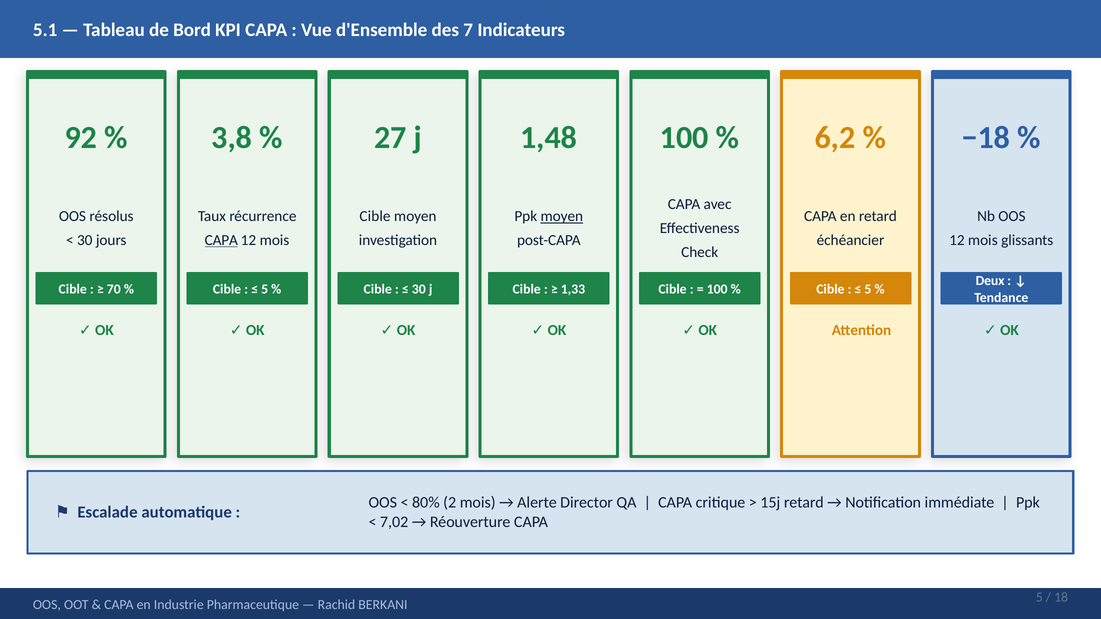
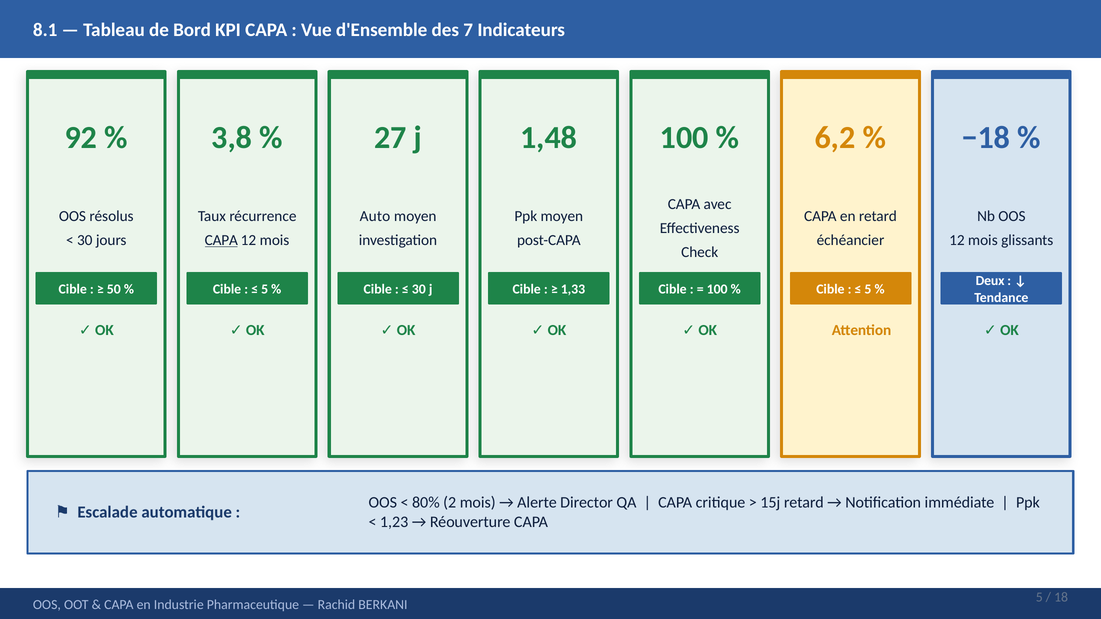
5.1: 5.1 -> 8.1
Cible at (375, 216): Cible -> Auto
moyen at (562, 216) underline: present -> none
70: 70 -> 50
7,02: 7,02 -> 1,23
